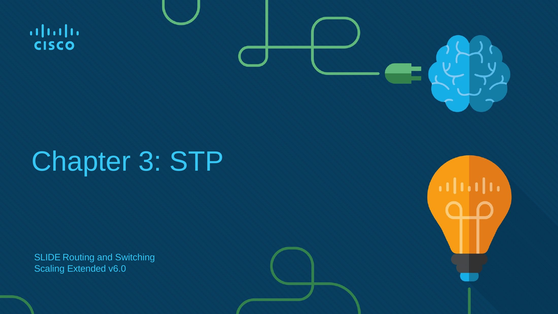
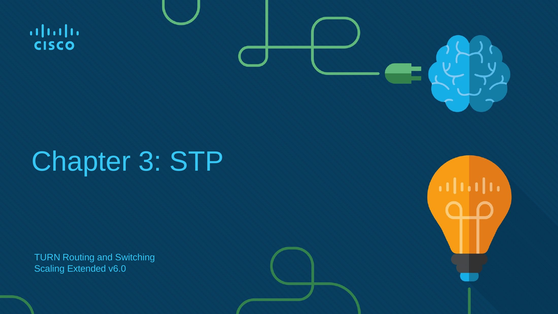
SLIDE: SLIDE -> TURN
